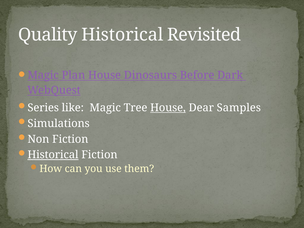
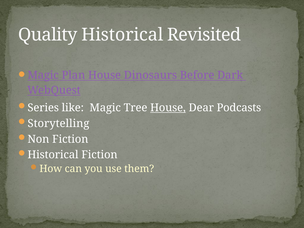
Samples: Samples -> Podcasts
Simulations: Simulations -> Storytelling
Historical at (53, 155) underline: present -> none
